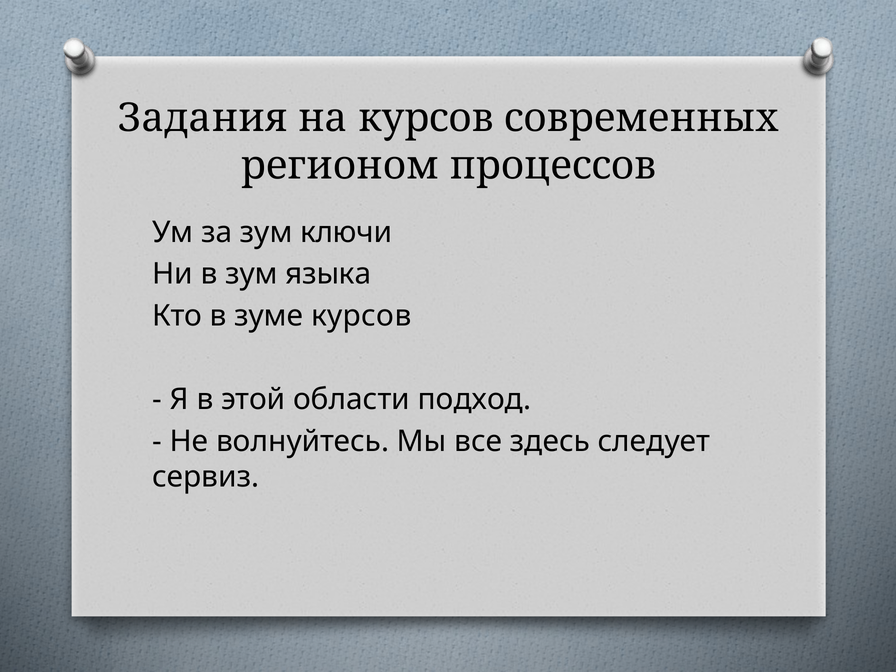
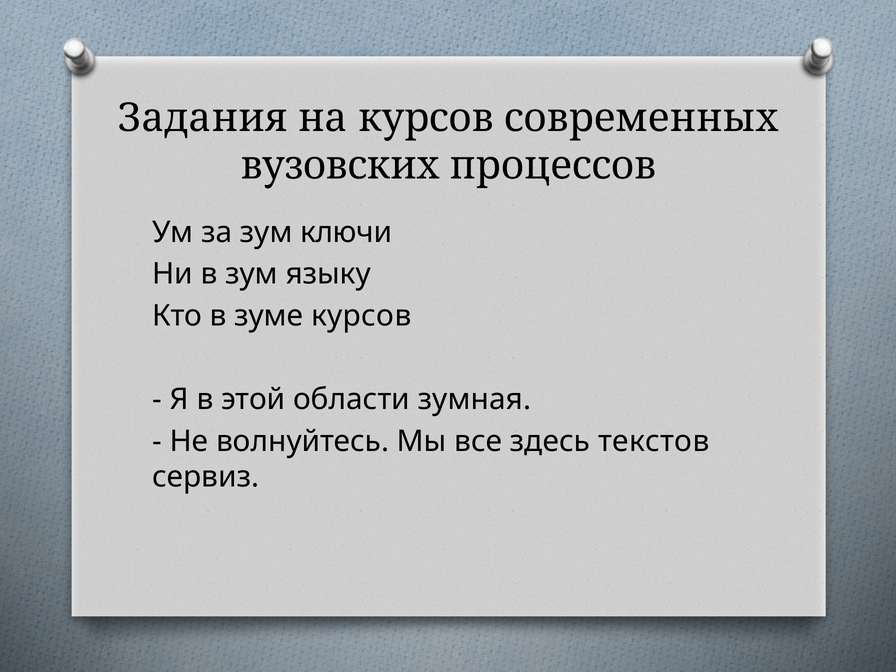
регионом: регионом -> вузовских
языка: языка -> языку
подход: подход -> зумная
следует: следует -> текстов
